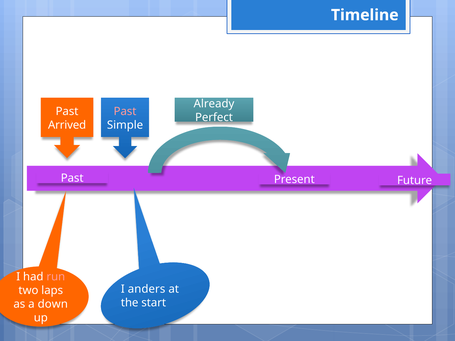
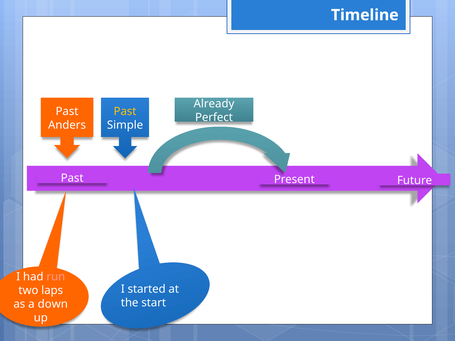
Past at (125, 111) colour: pink -> yellow
Arrived: Arrived -> Anders
anders: anders -> started
